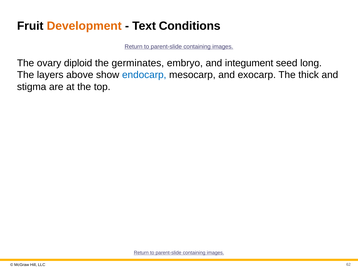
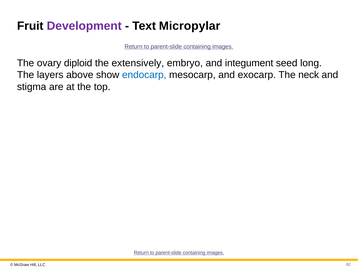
Development colour: orange -> purple
Conditions: Conditions -> Micropylar
germinates: germinates -> extensively
thick: thick -> neck
